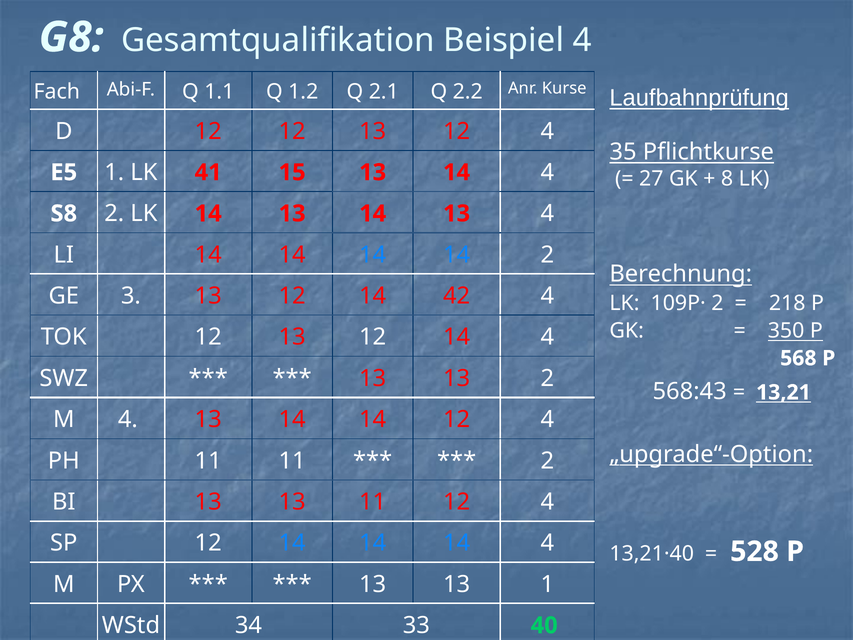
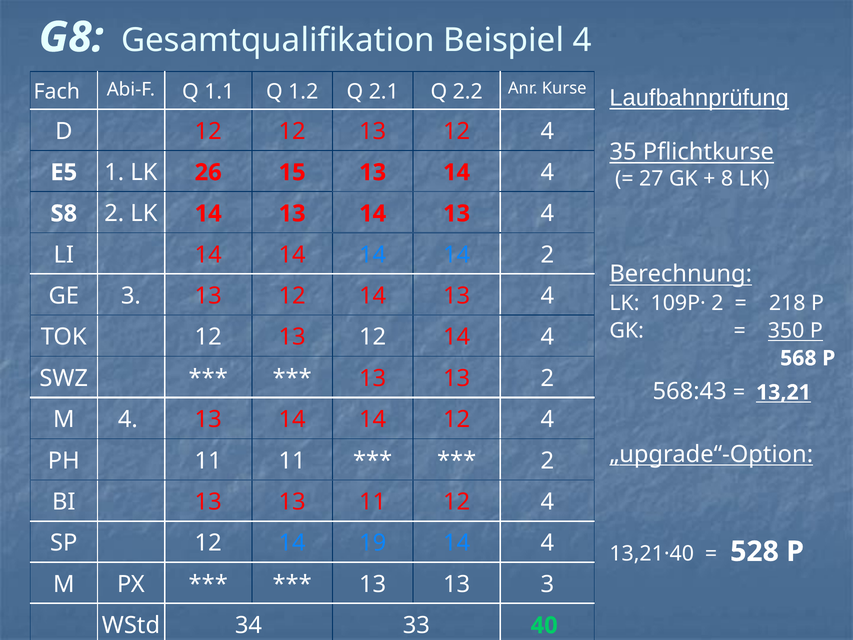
41: 41 -> 26
12 14 42: 42 -> 13
12 14 14: 14 -> 19
13 1: 1 -> 3
